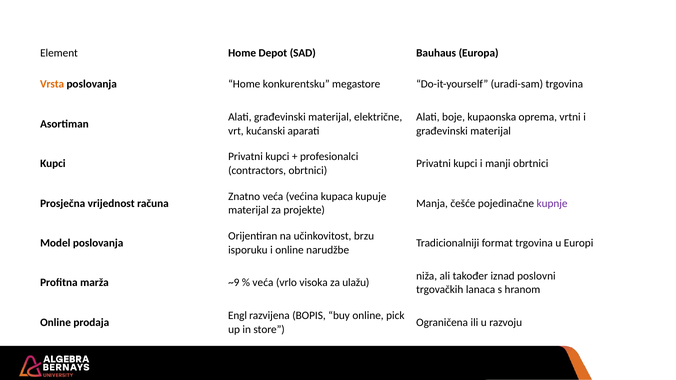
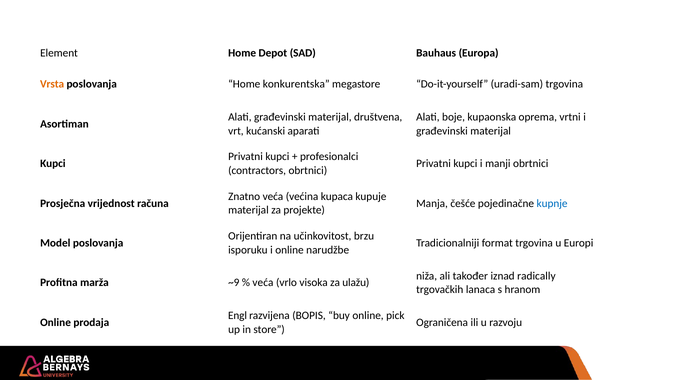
konkurentsku: konkurentsku -> konkurentska
električne: električne -> društvena
kupnje colour: purple -> blue
poslovni: poslovni -> radically
